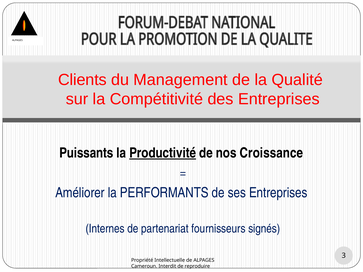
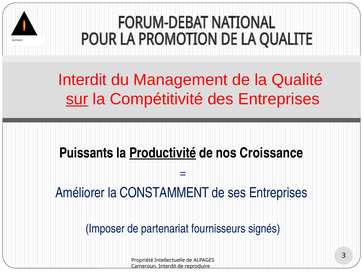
Clients at (82, 80): Clients -> Interdit
sur underline: none -> present
PERFORMANTS: PERFORMANTS -> CONSTAMMENT
Internes: Internes -> Imposer
